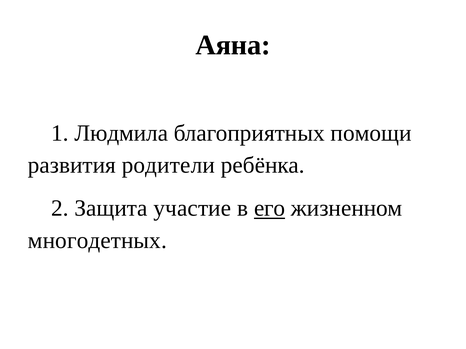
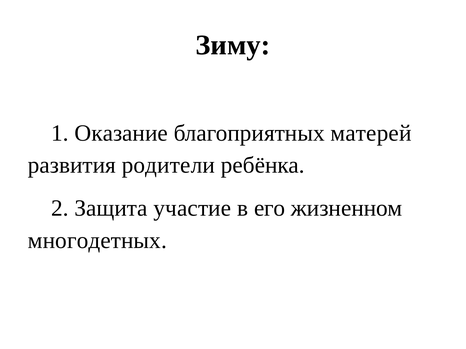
Аяна: Аяна -> Зиму
Людмила: Людмила -> Оказание
помощи: помощи -> матерей
его underline: present -> none
